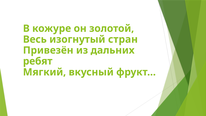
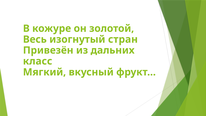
ребят: ребят -> класс
